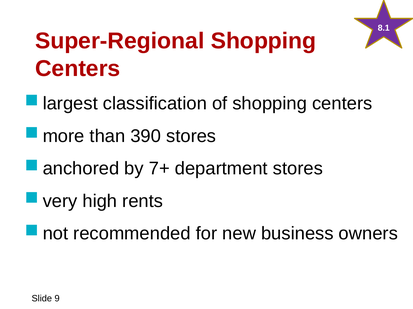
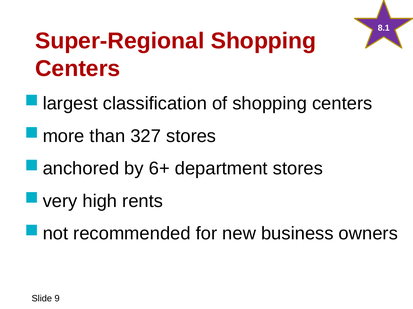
390: 390 -> 327
7+: 7+ -> 6+
